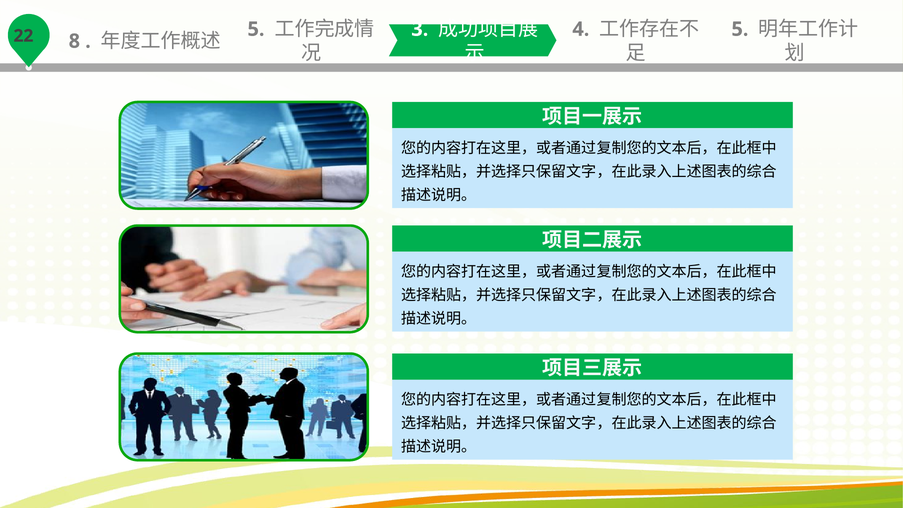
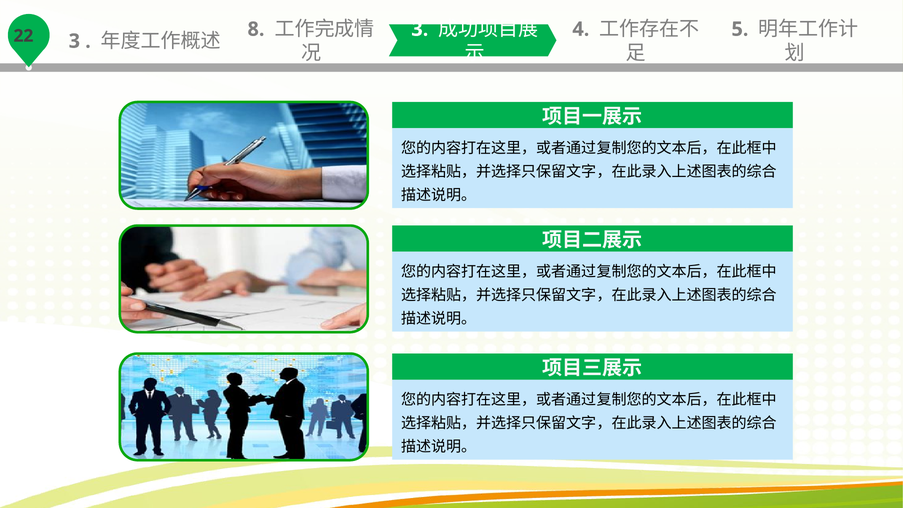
8 at (74, 41): 8 -> 3
5 at (256, 29): 5 -> 8
